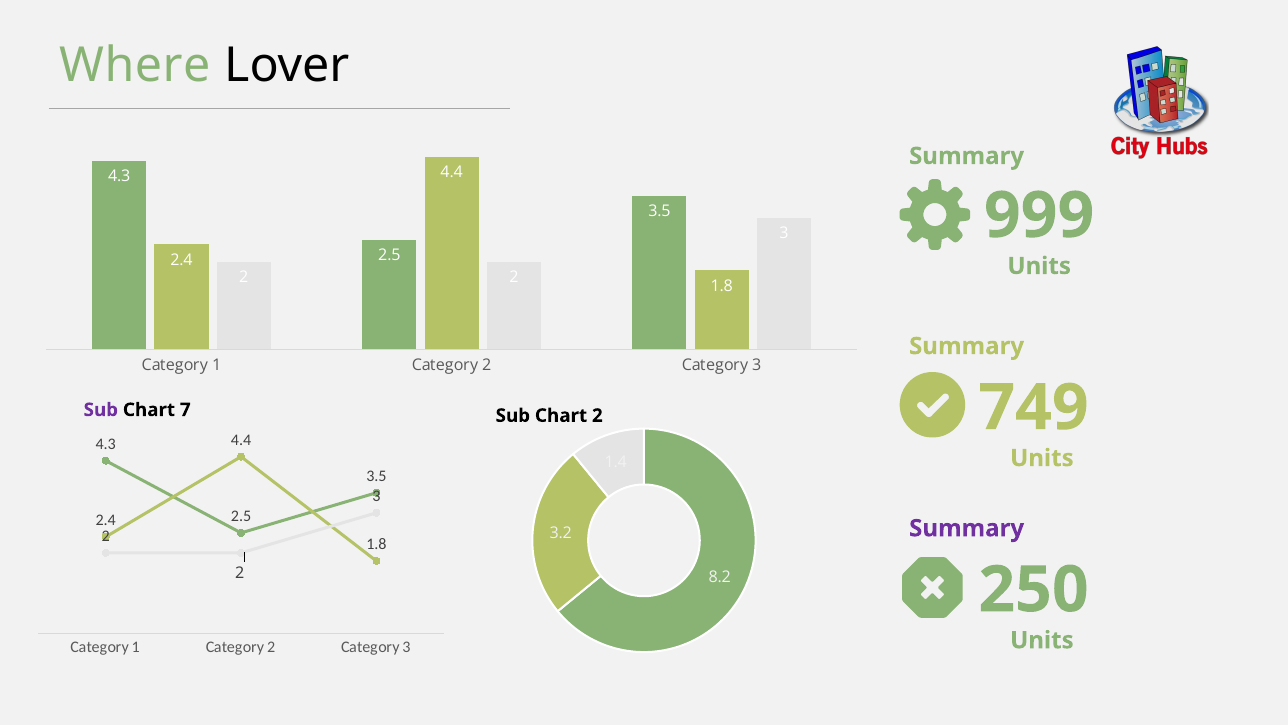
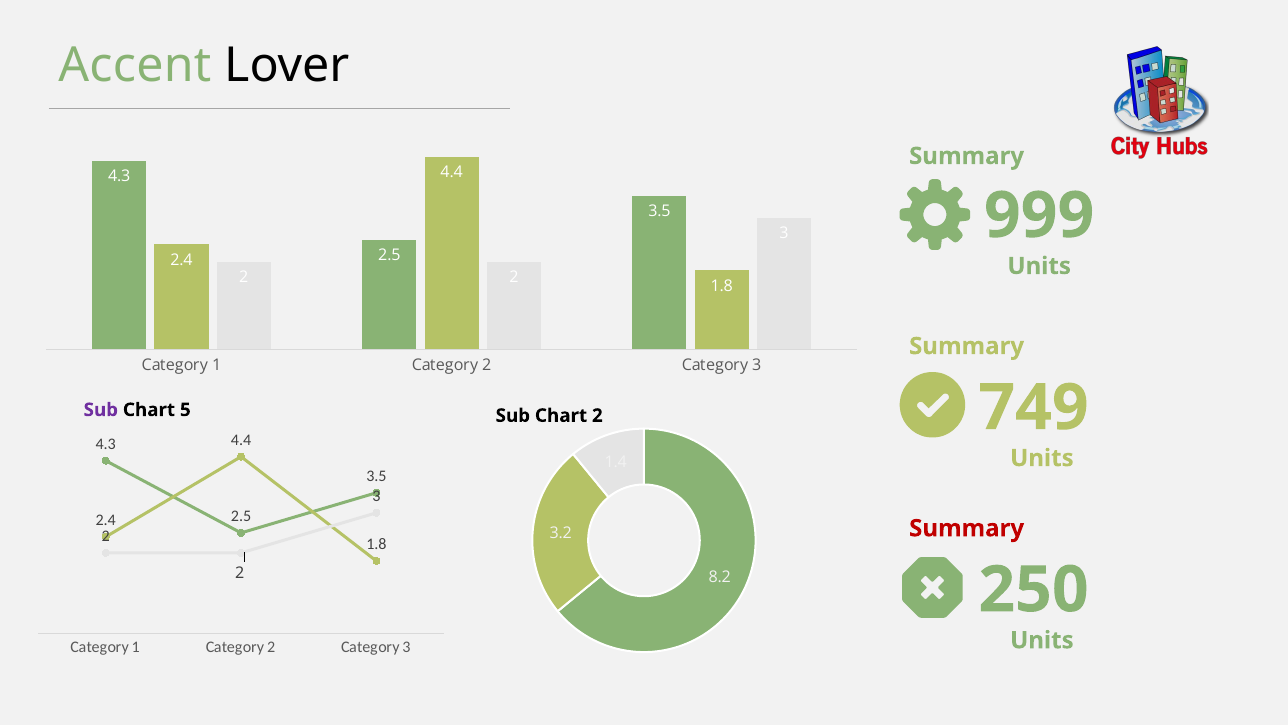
Where: Where -> Accent
7: 7 -> 5
Summary at (967, 528) colour: purple -> red
